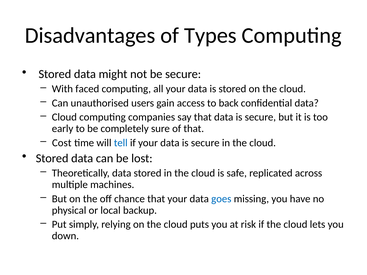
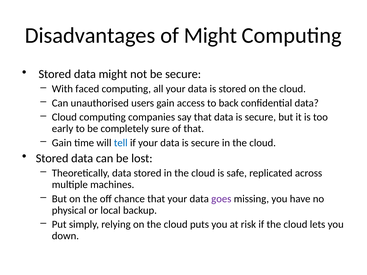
of Types: Types -> Might
Cost at (62, 143): Cost -> Gain
goes colour: blue -> purple
